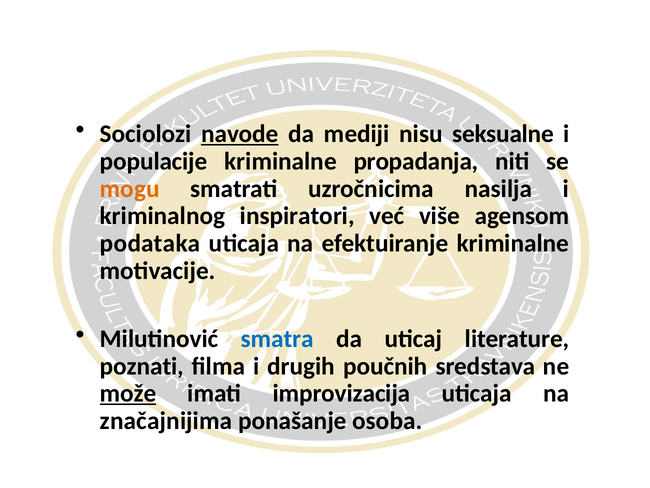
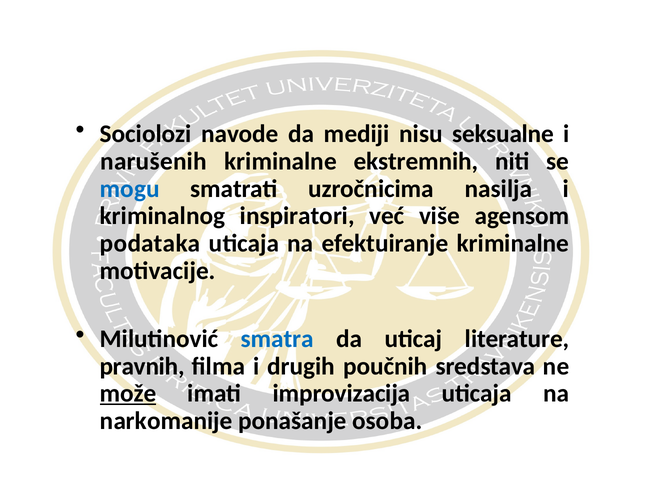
navode underline: present -> none
populacije: populacije -> narušenih
propadanja: propadanja -> ekstremnih
mogu colour: orange -> blue
poznati: poznati -> pravnih
značajnijima: značajnijima -> narkomanije
